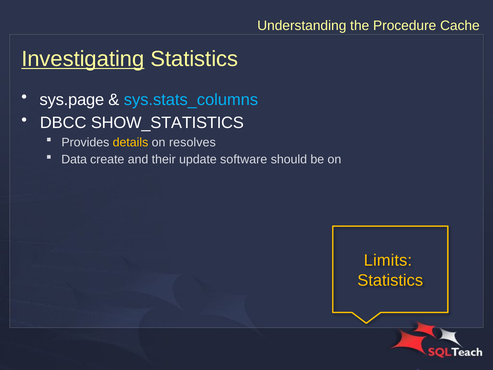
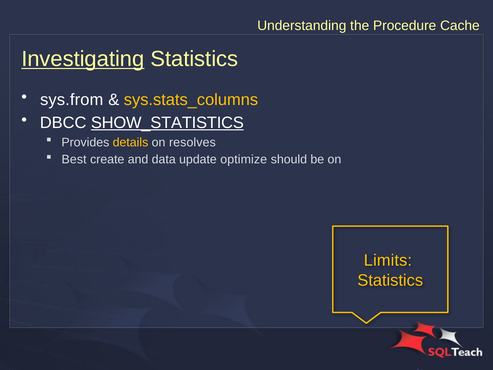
sys.page: sys.page -> sys.from
sys.stats_columns colour: light blue -> yellow
SHOW_STATISTICS underline: none -> present
Data: Data -> Best
their: their -> data
software: software -> optimize
